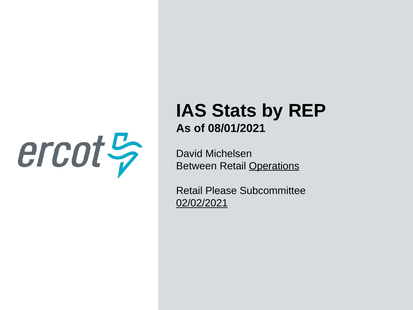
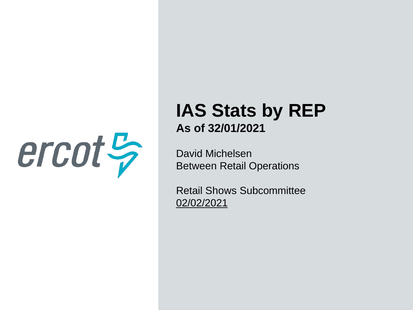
08/01/2021: 08/01/2021 -> 32/01/2021
Operations underline: present -> none
Please: Please -> Shows
